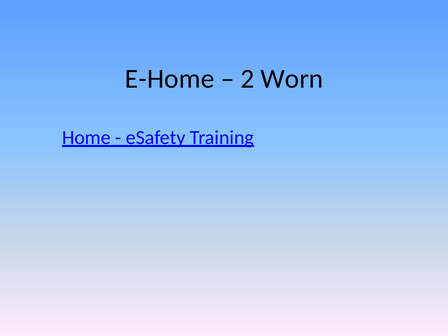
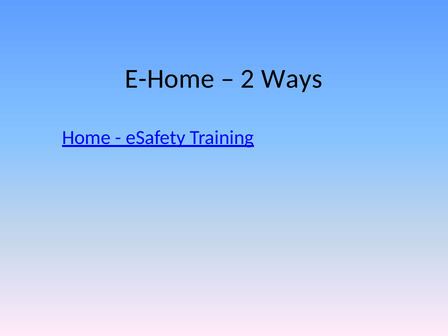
Worn: Worn -> Ways
